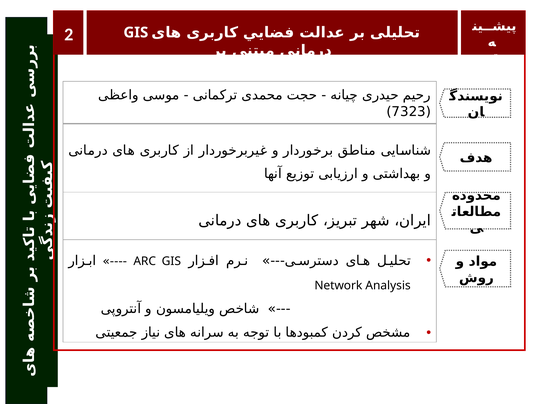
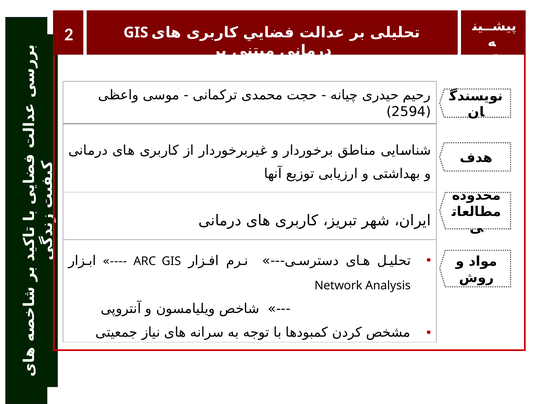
7323: 7323 -> 2594
